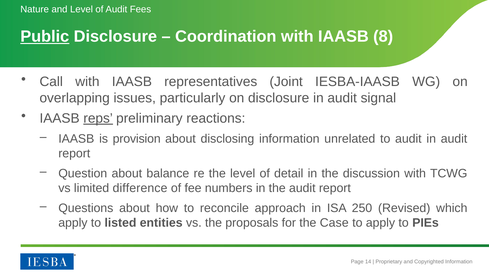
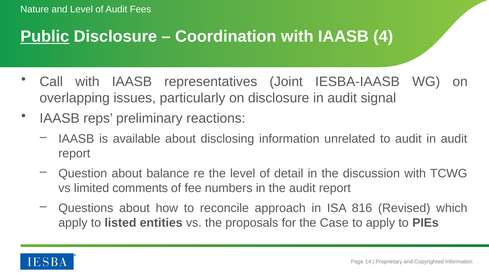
8: 8 -> 4
reps underline: present -> none
provision: provision -> available
difference: difference -> comments
250: 250 -> 816
